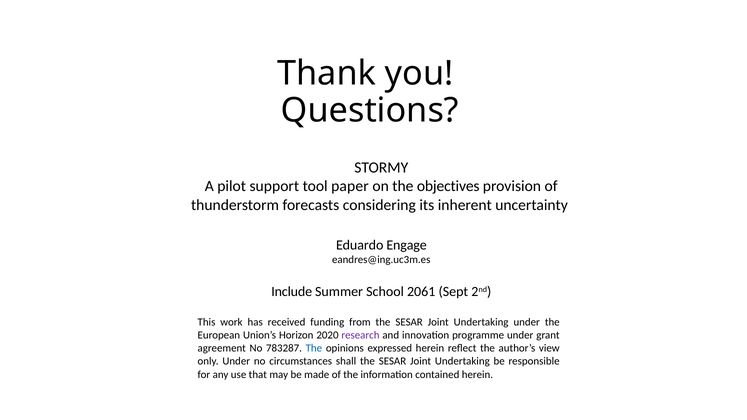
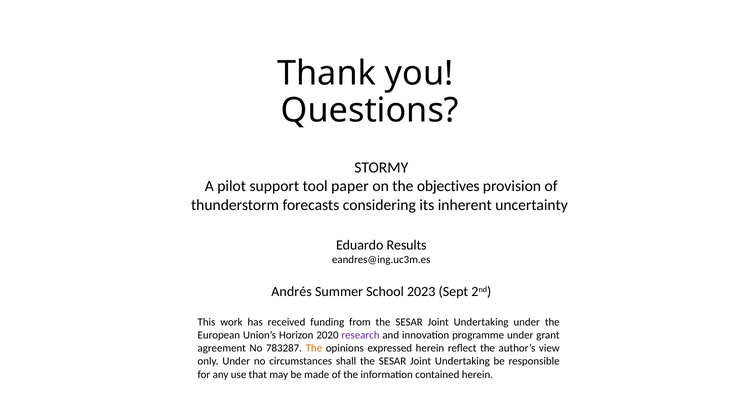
Engage: Engage -> Results
Include: Include -> Andrés
2061: 2061 -> 2023
The at (314, 348) colour: blue -> orange
